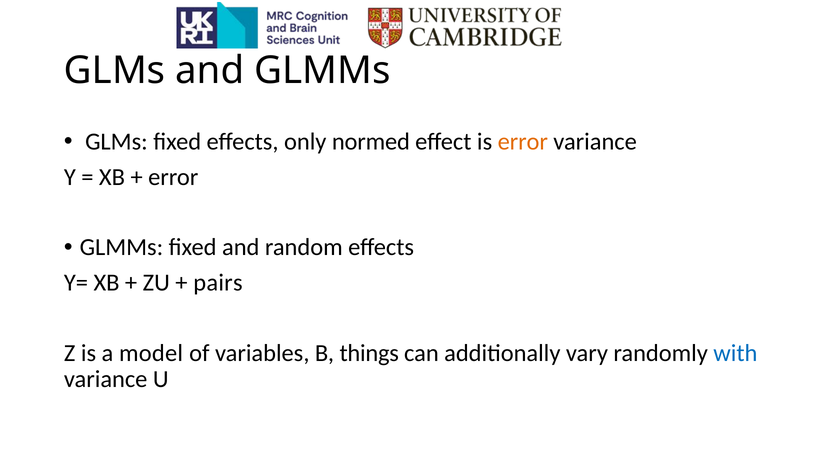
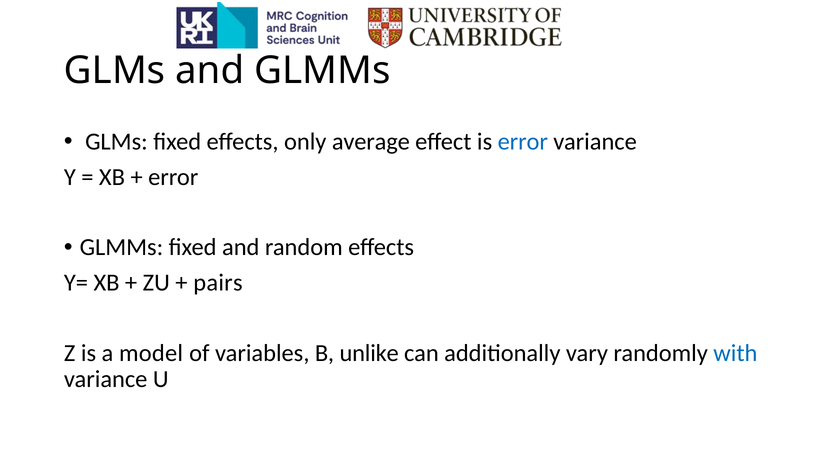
normed: normed -> average
error at (523, 142) colour: orange -> blue
things: things -> unlike
